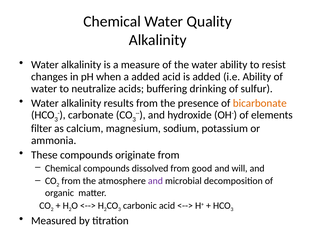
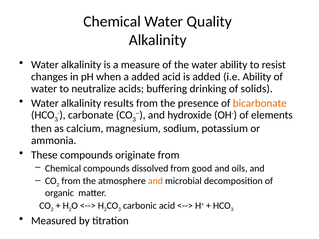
sulfur: sulfur -> solids
filter: filter -> then
will: will -> oils
and at (155, 181) colour: purple -> orange
